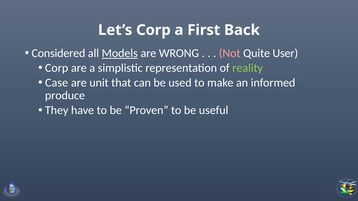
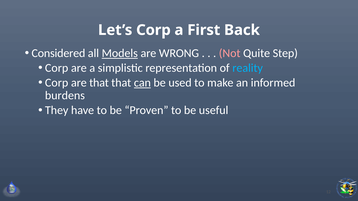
User: User -> Step
reality colour: light green -> light blue
Case at (57, 83): Case -> Corp
are unit: unit -> that
can underline: none -> present
produce: produce -> burdens
